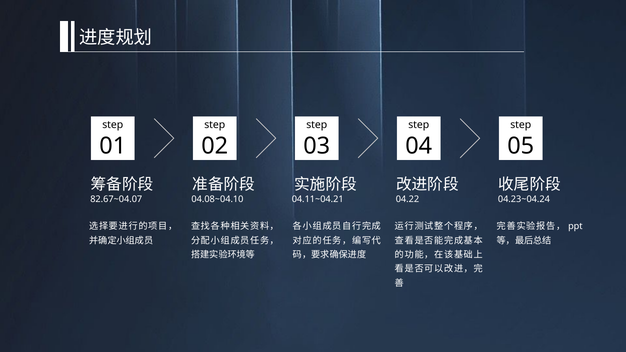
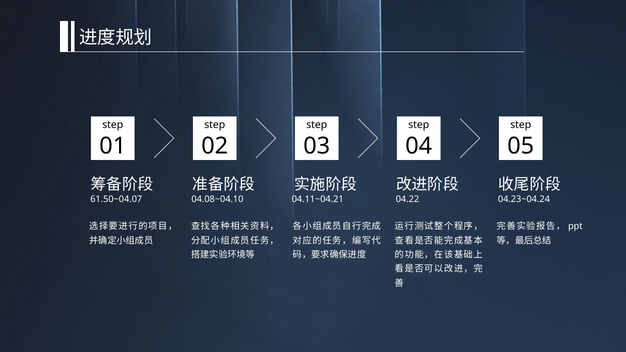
82.67~04.07: 82.67~04.07 -> 61.50~04.07
